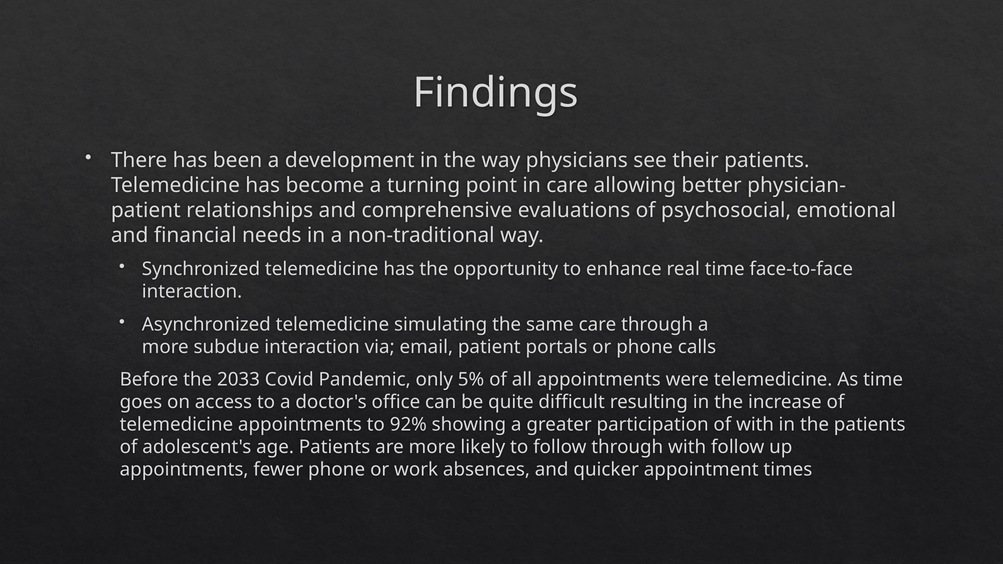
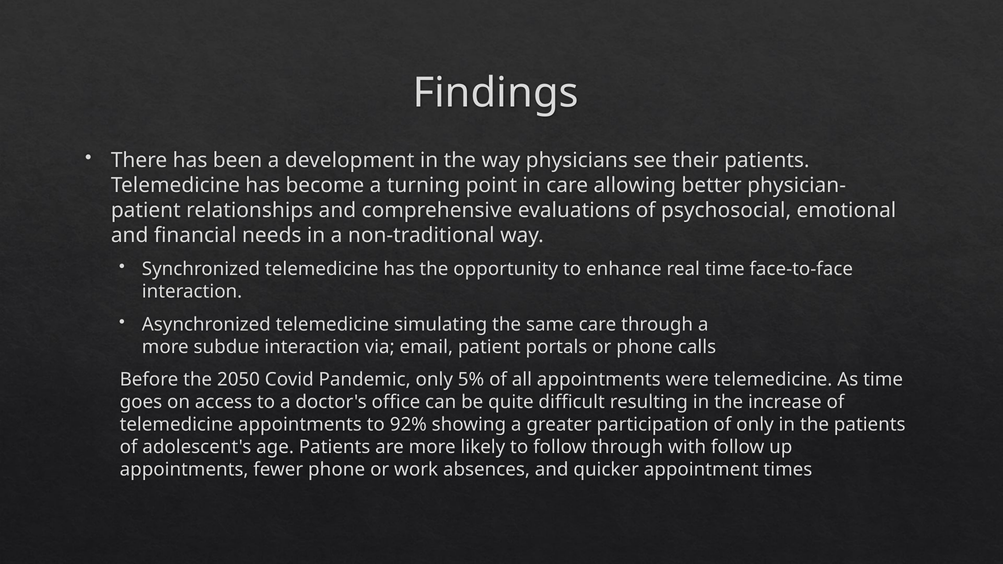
2033: 2033 -> 2050
of with: with -> only
